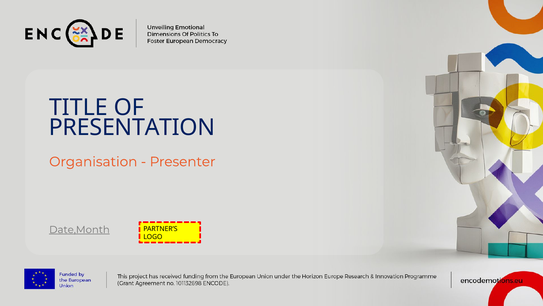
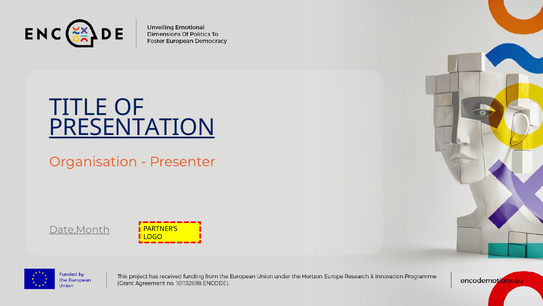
PRESENTATION underline: none -> present
